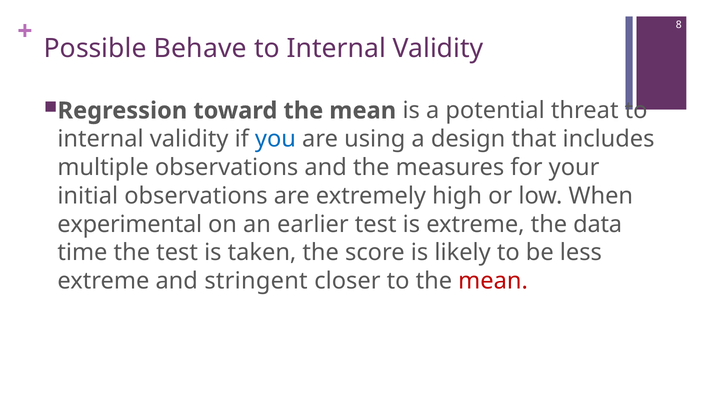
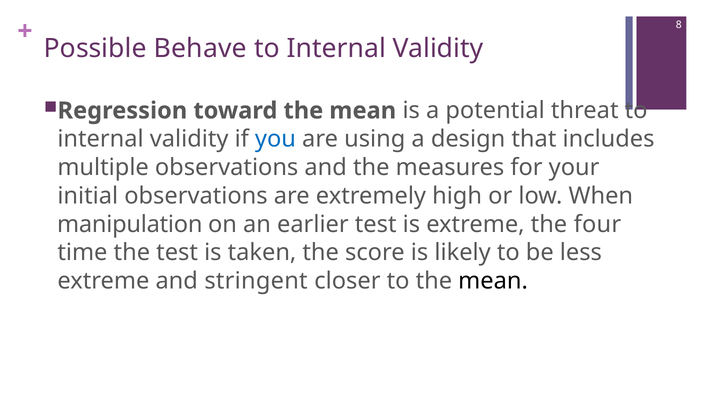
experimental: experimental -> manipulation
data: data -> four
mean at (493, 281) colour: red -> black
